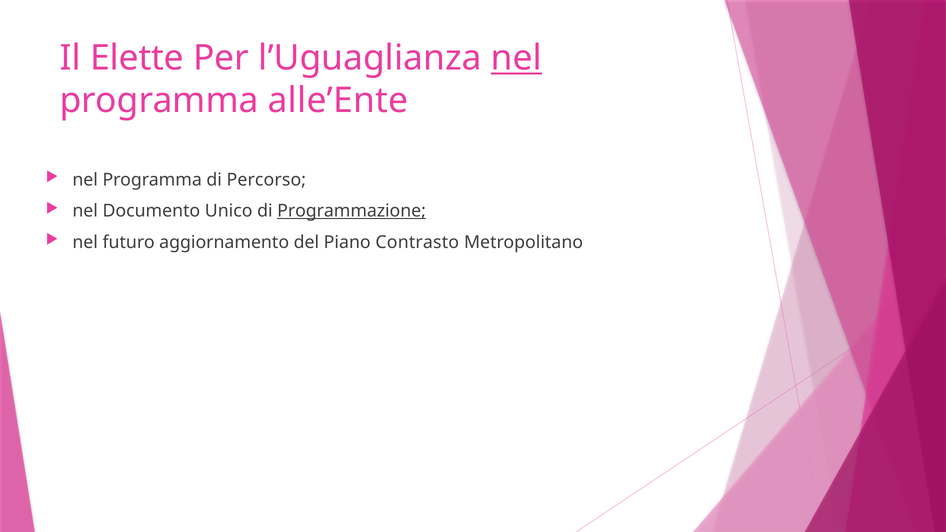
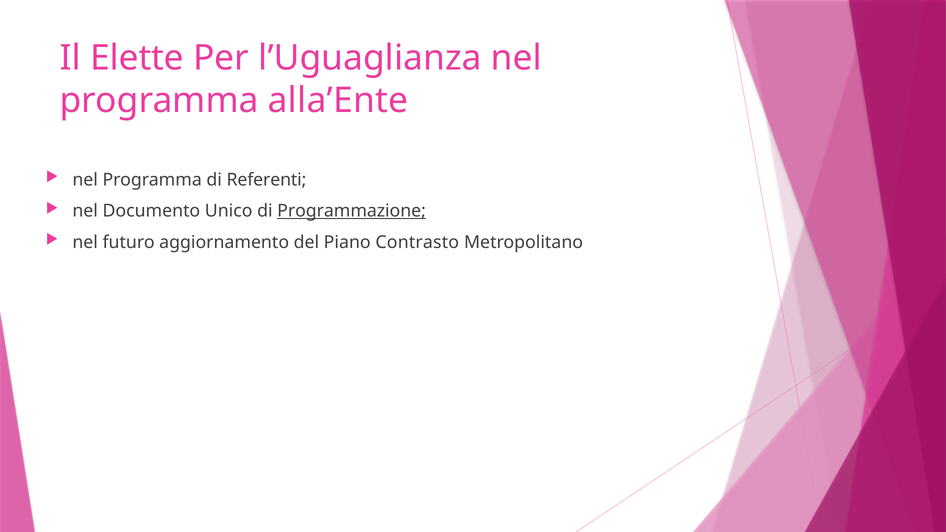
nel at (516, 58) underline: present -> none
alle’Ente: alle’Ente -> alla’Ente
Percorso: Percorso -> Referenti
